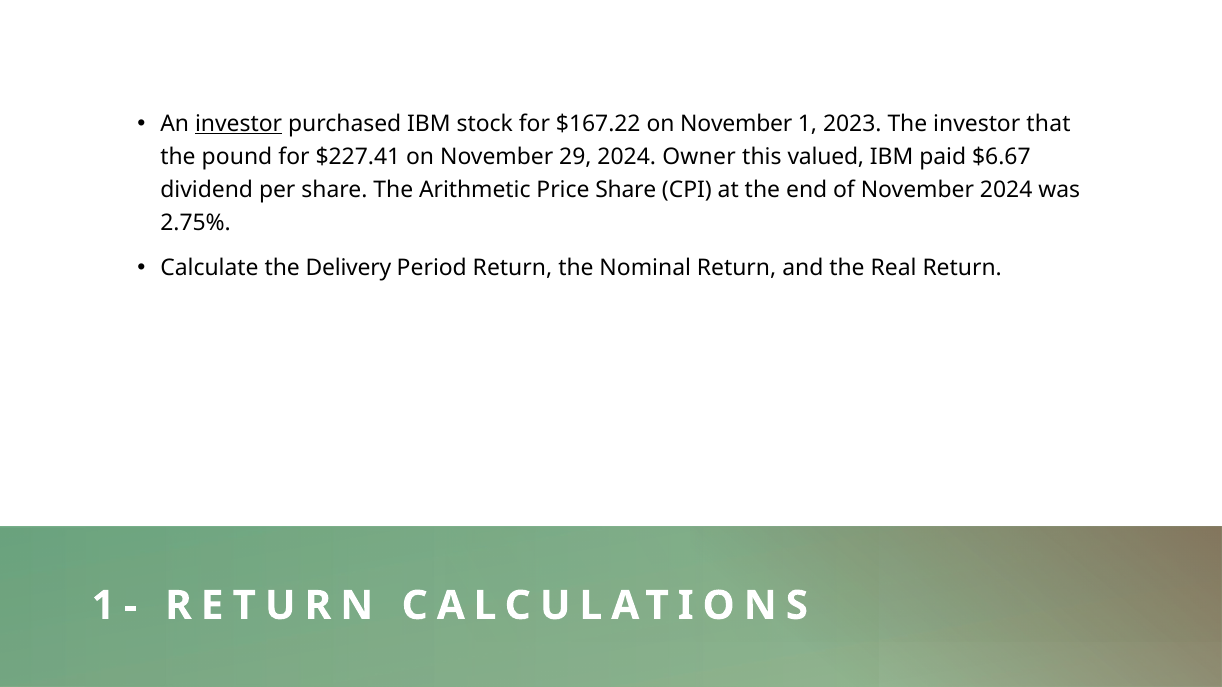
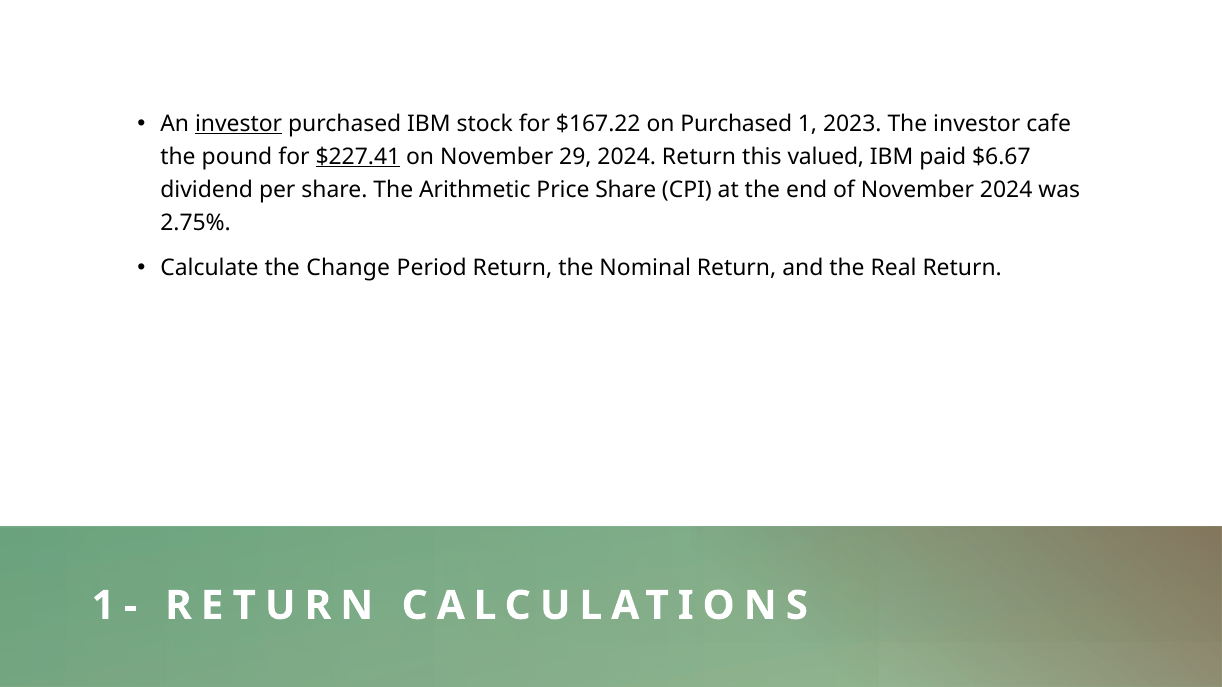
$167.22 on November: November -> Purchased
that: that -> cafe
$227.41 underline: none -> present
2024 Owner: Owner -> Return
Delivery: Delivery -> Change
